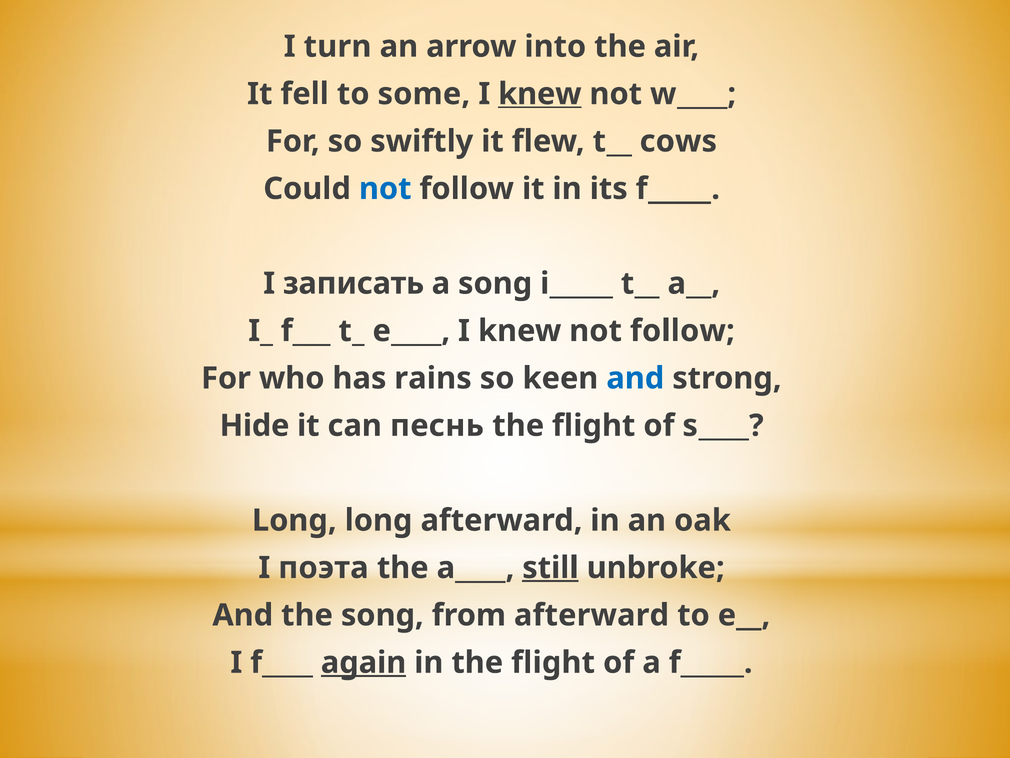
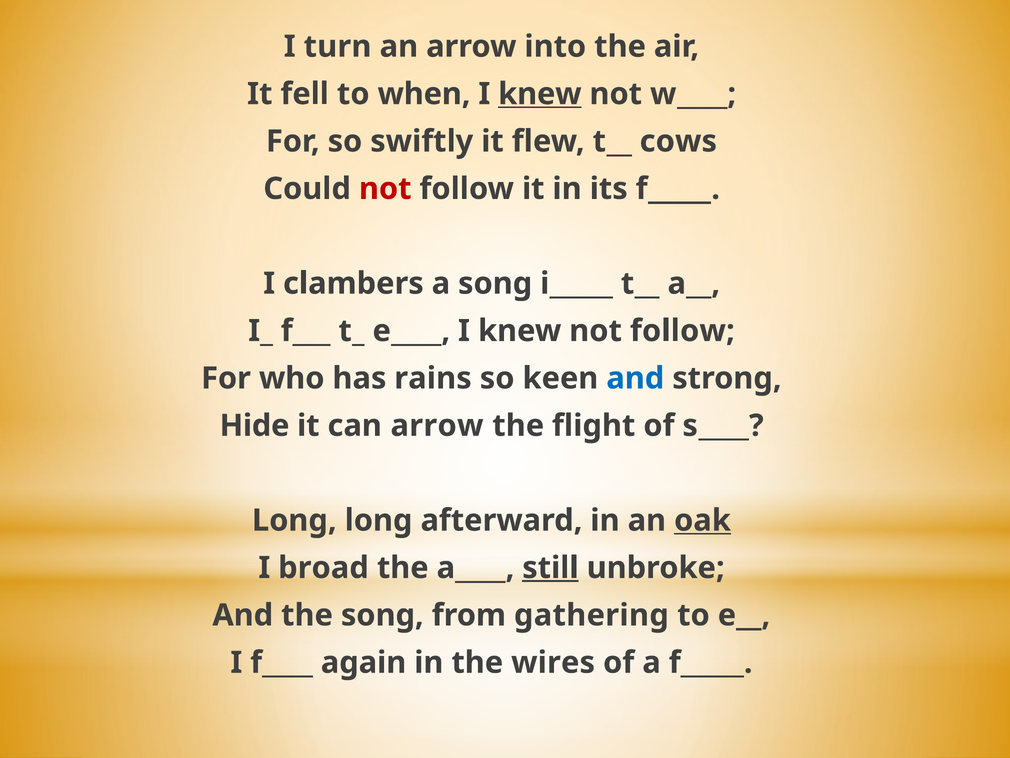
some: some -> when
not at (385, 189) colour: blue -> red
записать: записать -> clambers
can песнь: песнь -> arrow
oak underline: none -> present
поэта: поэта -> broad
from afterward: afterward -> gathering
again underline: present -> none
in the flight: flight -> wires
